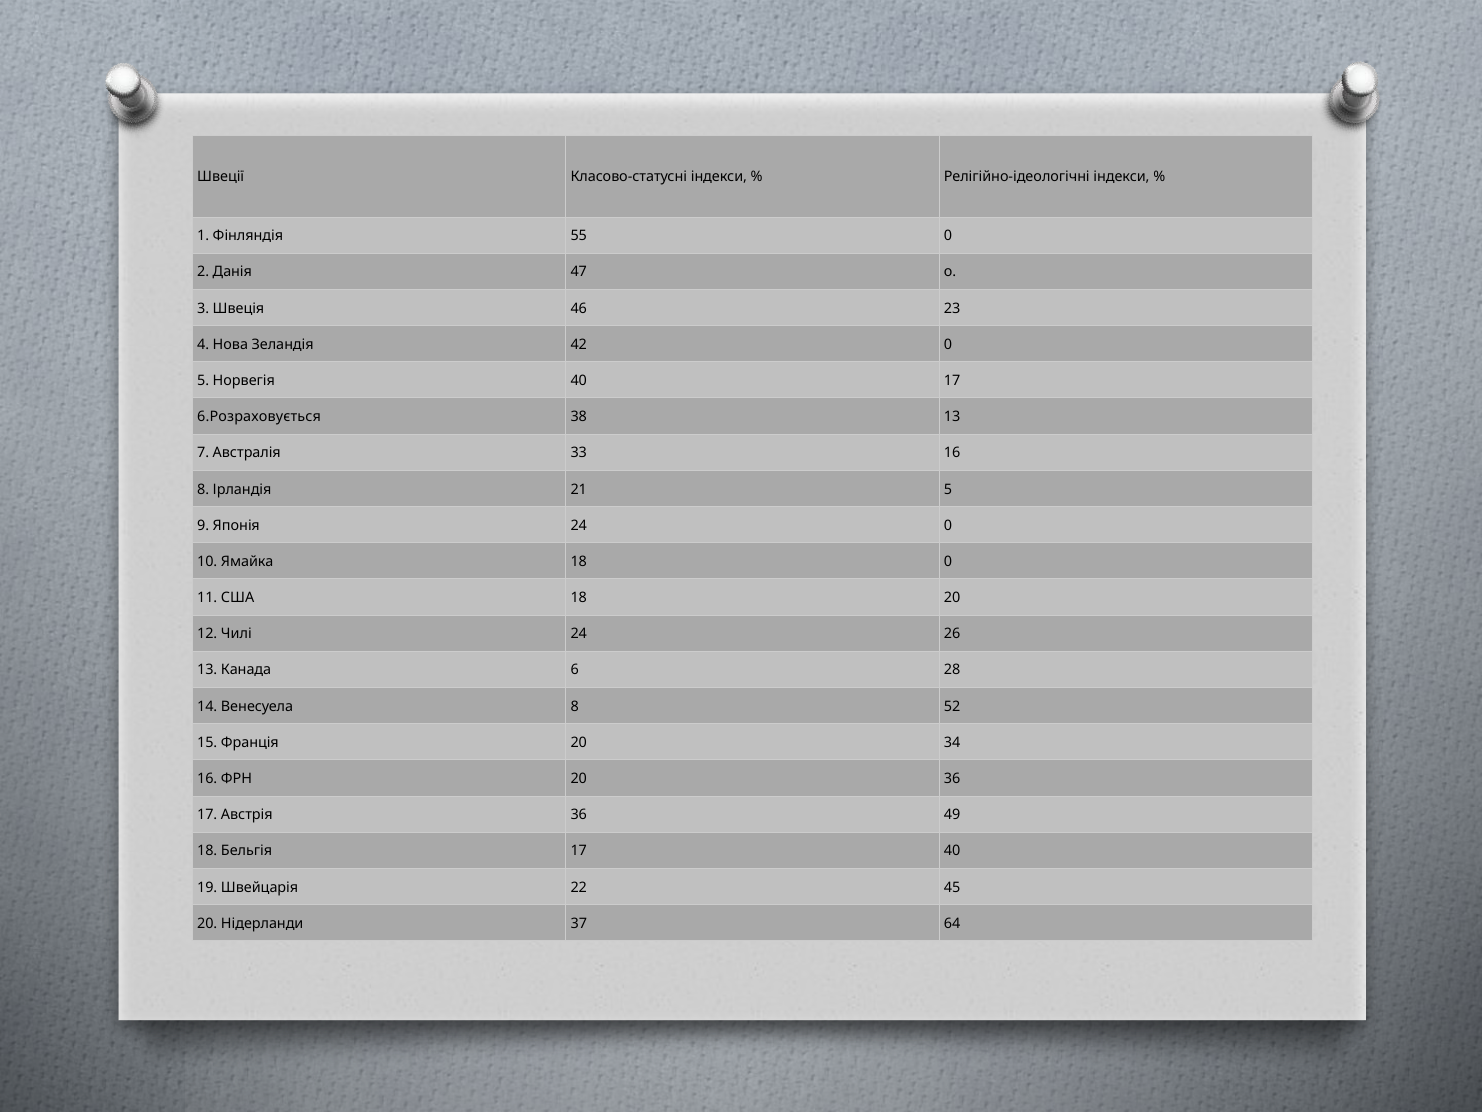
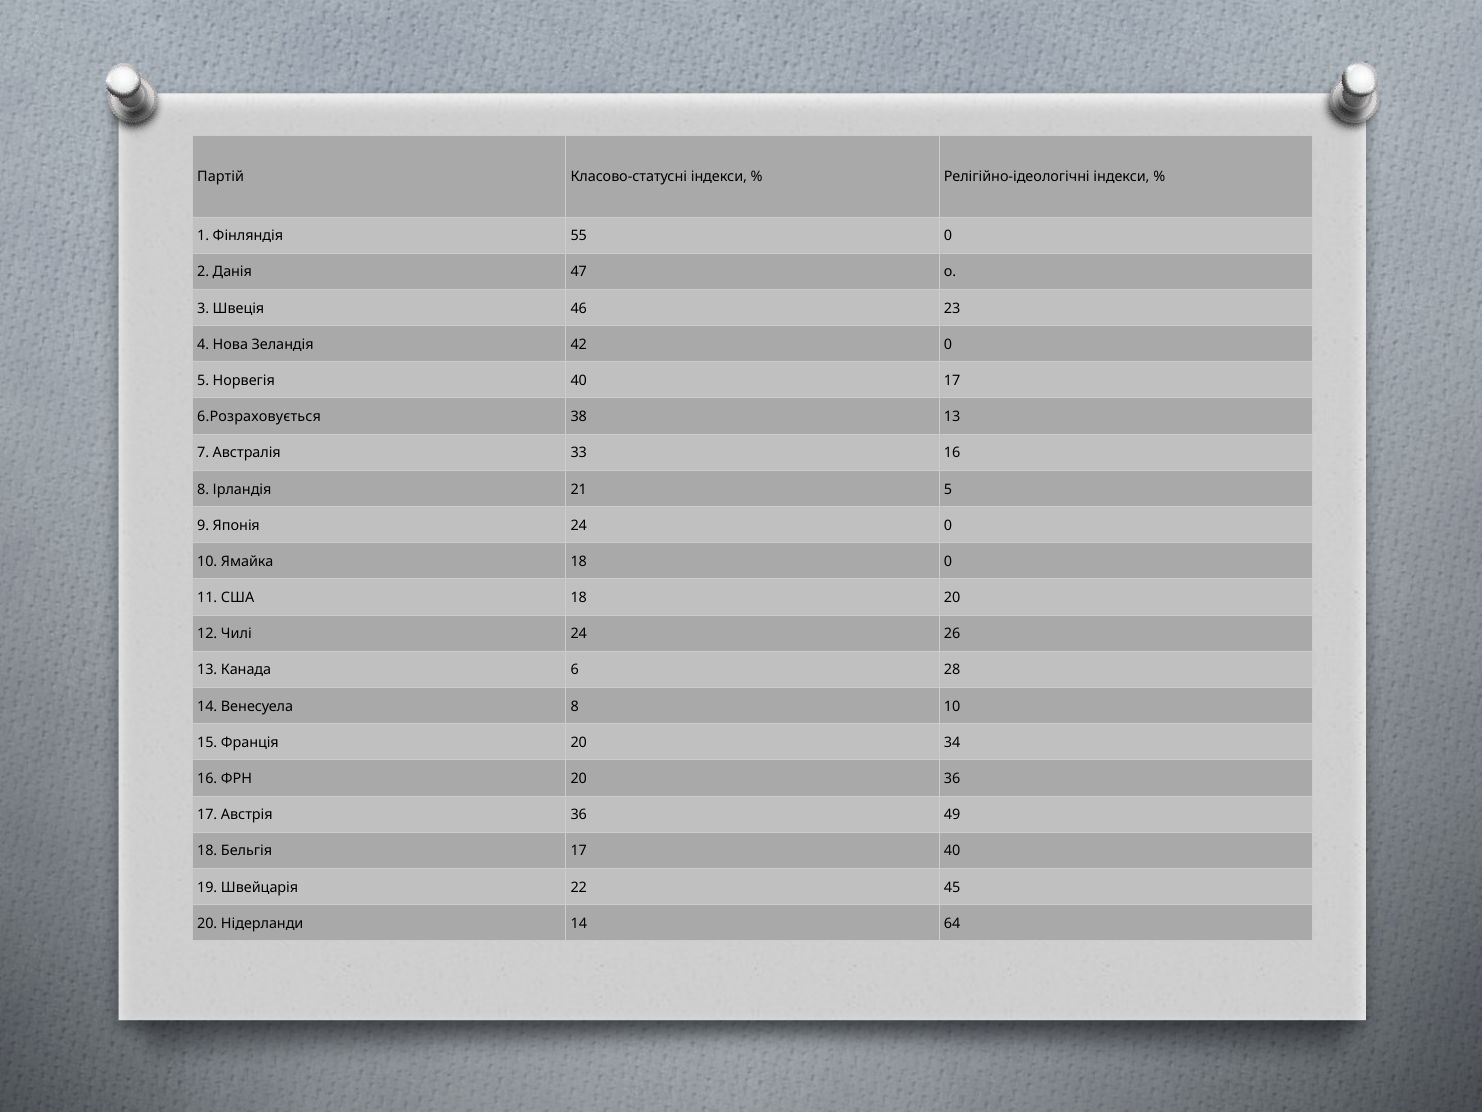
Швеції: Швеції -> Партій
8 52: 52 -> 10
Нідерланди 37: 37 -> 14
